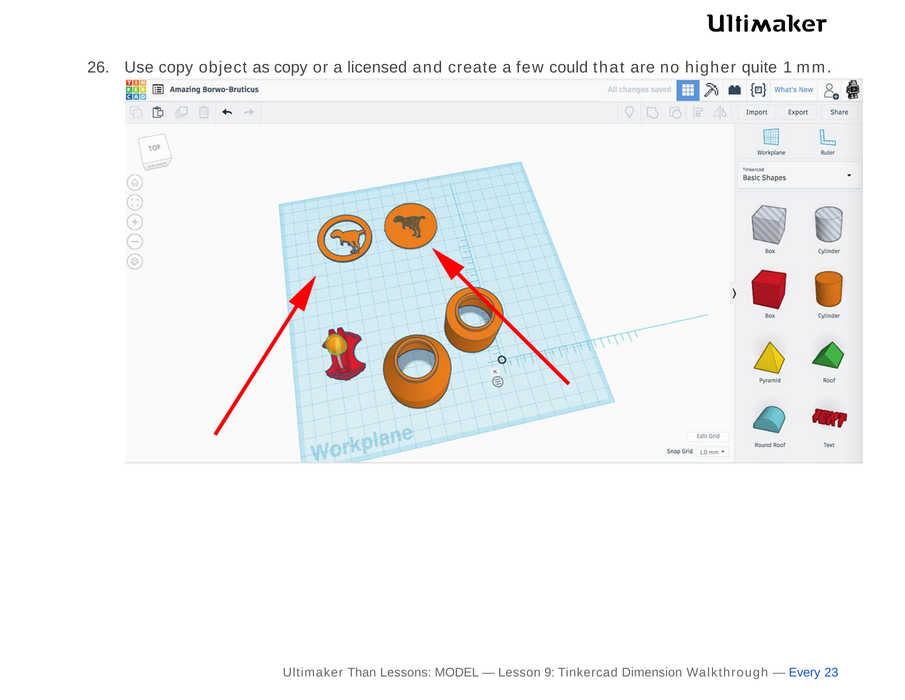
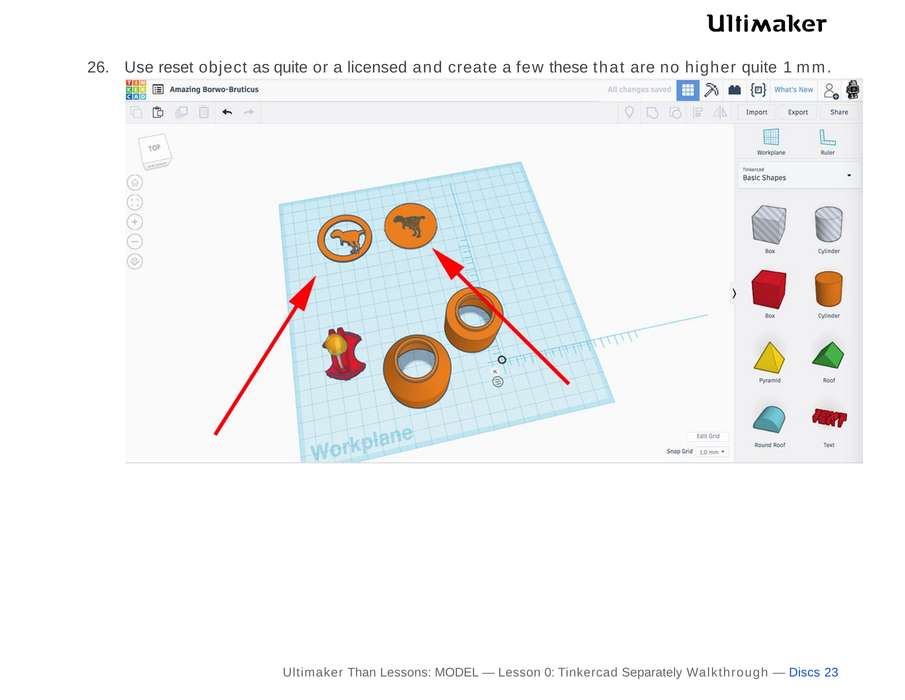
Use copy: copy -> reset
as copy: copy -> quite
could: could -> these
9: 9 -> 0
Dimension: Dimension -> Separately
Every: Every -> Discs
